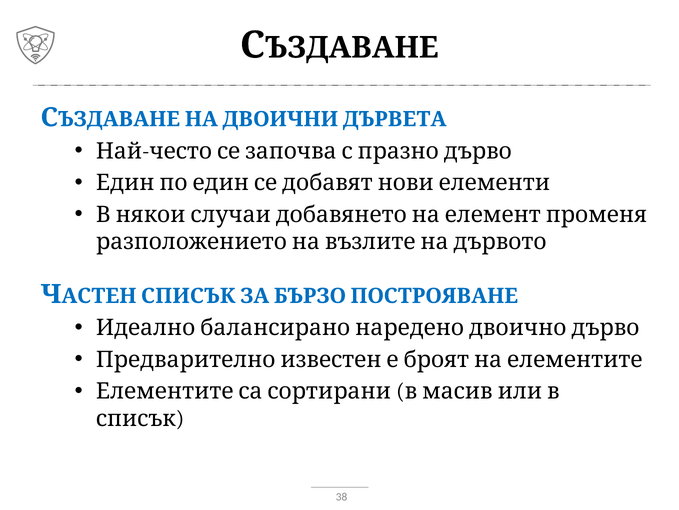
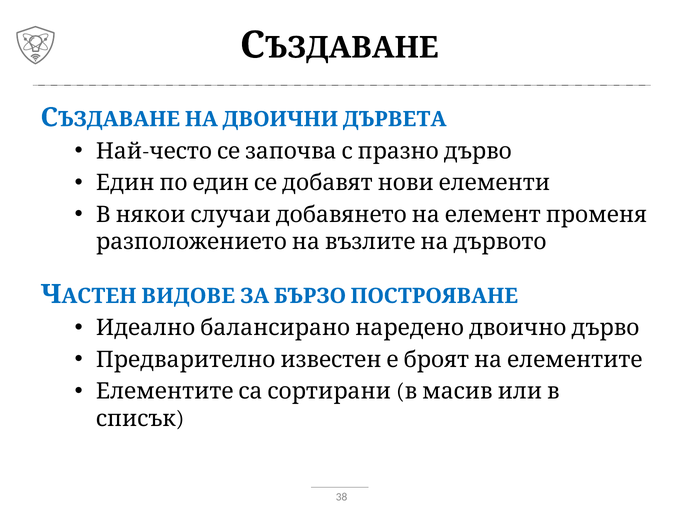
СПИСЪК at (188, 296): СПИСЪК -> ВИДОВЕ
